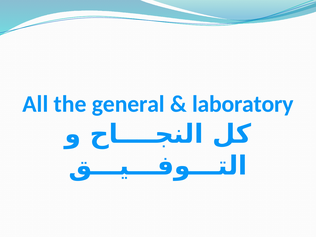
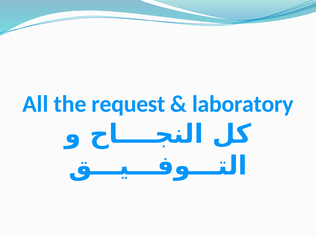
general: general -> request
